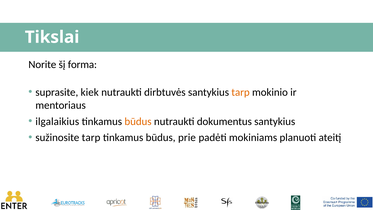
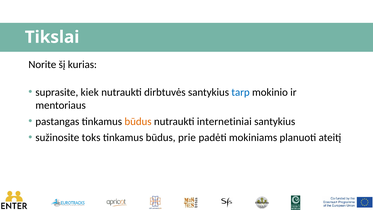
forma: forma -> kurias
tarp at (241, 92) colour: orange -> blue
ilgalaikius: ilgalaikius -> pastangas
dokumentus: dokumentus -> internetiniai
sužinosite tarp: tarp -> toks
